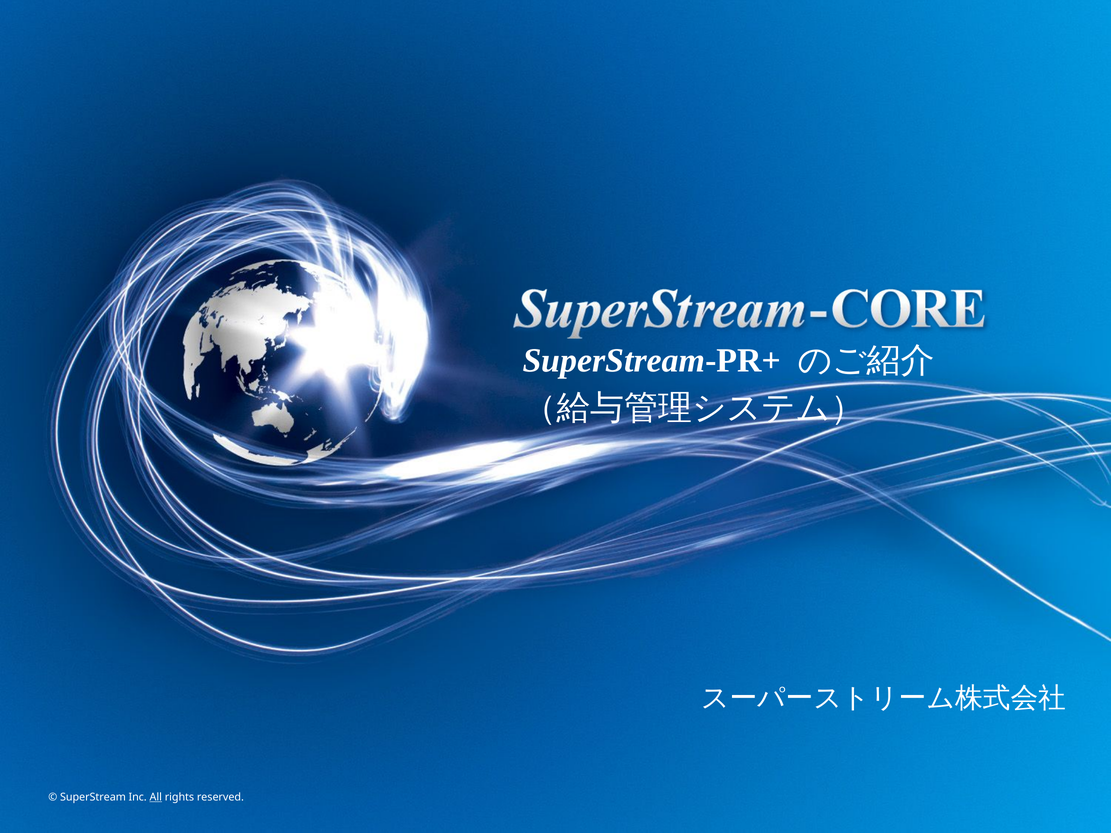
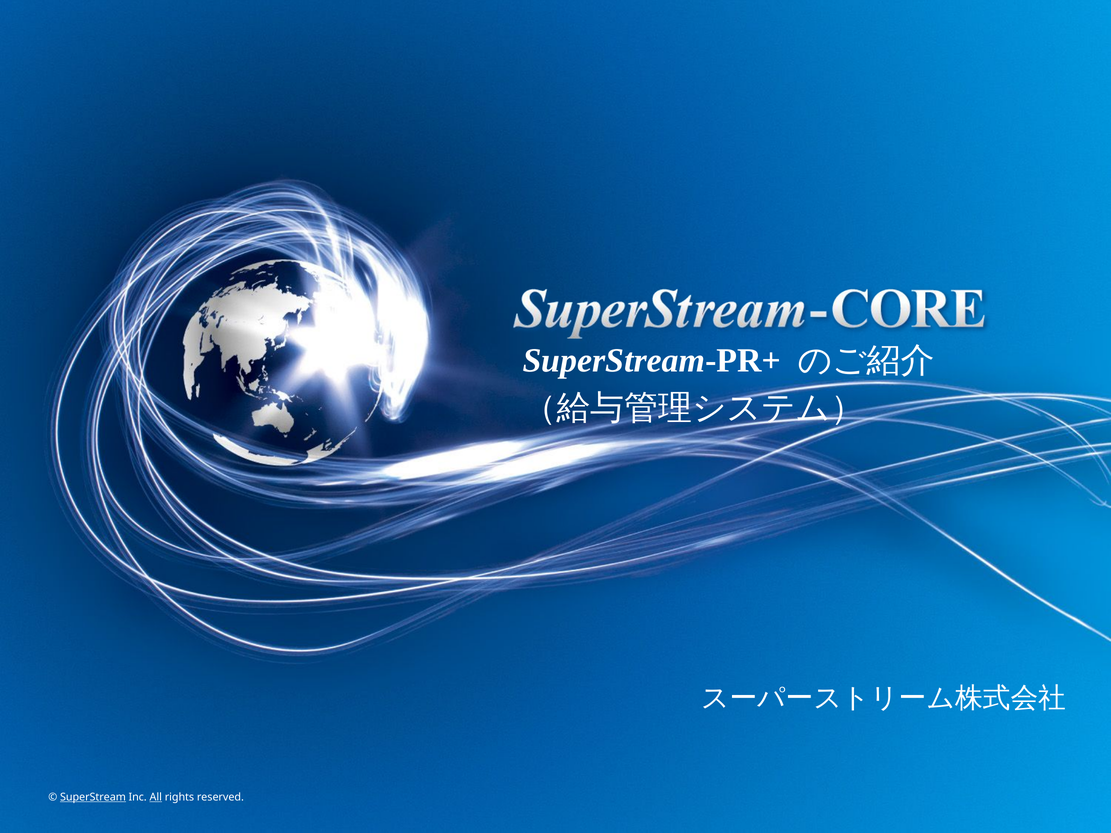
SuperStream underline: none -> present
